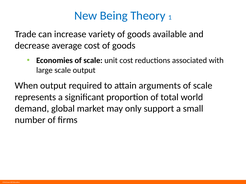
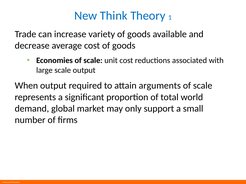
Being: Being -> Think
